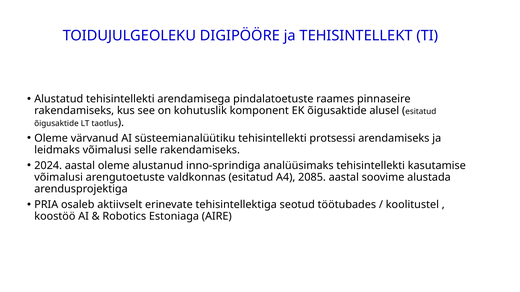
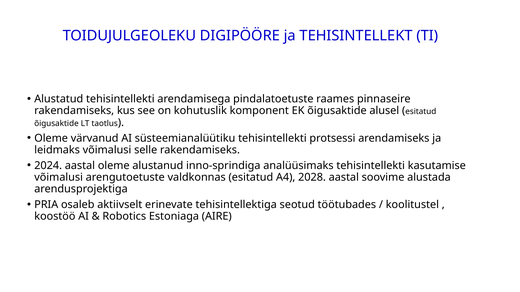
2085: 2085 -> 2028
